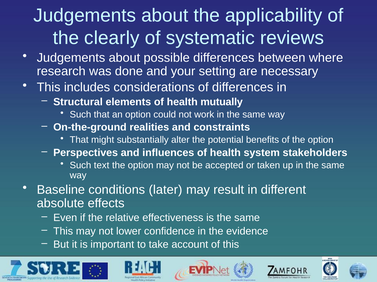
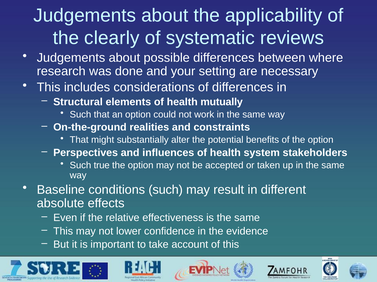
text: text -> true
conditions later: later -> such
